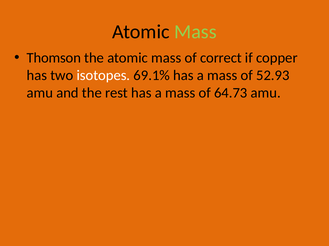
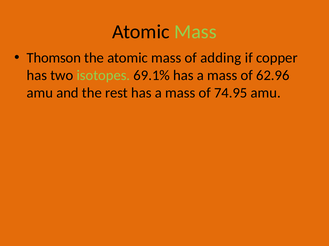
correct: correct -> adding
isotopes colour: white -> light green
52.93: 52.93 -> 62.96
64.73: 64.73 -> 74.95
